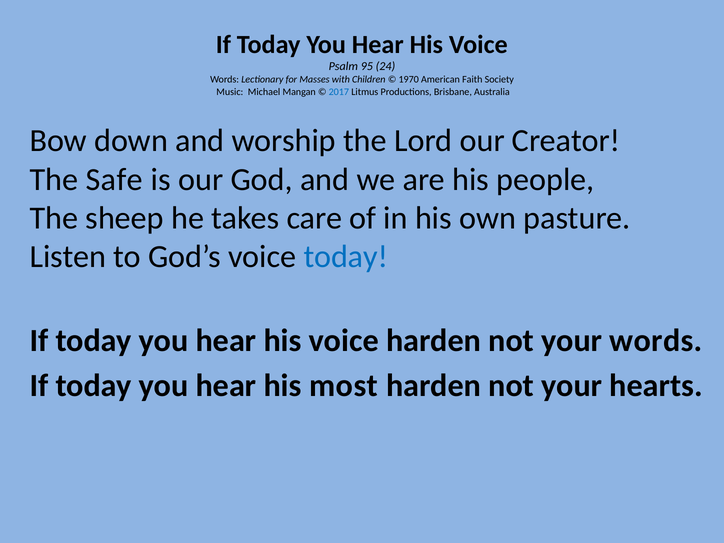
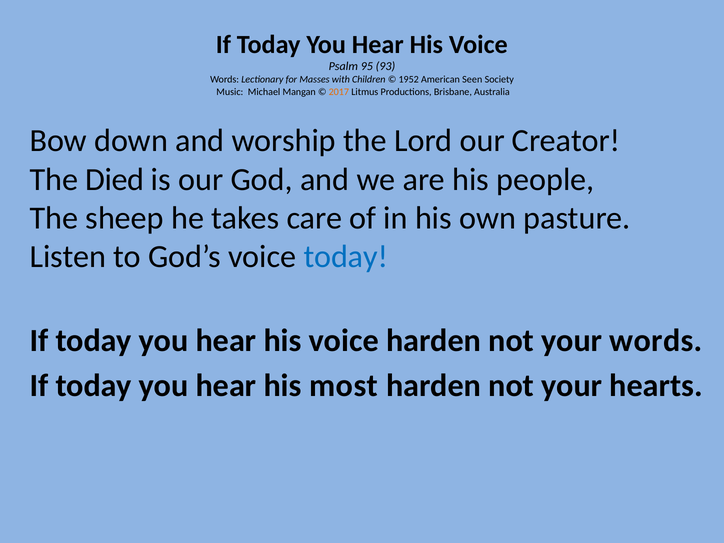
24: 24 -> 93
1970: 1970 -> 1952
Faith: Faith -> Seen
2017 colour: blue -> orange
Safe: Safe -> Died
